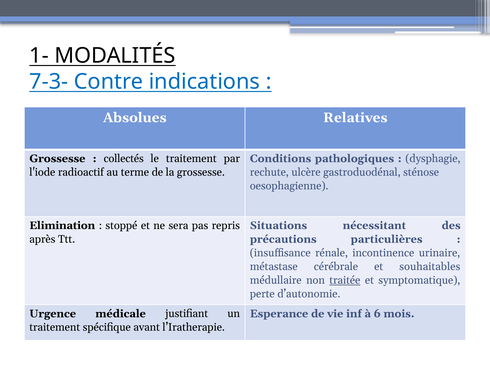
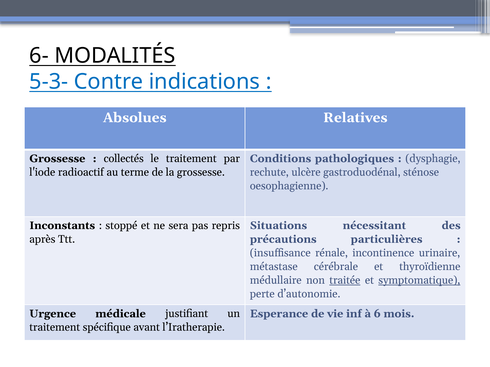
1-: 1- -> 6-
7-3-: 7-3- -> 5-3-
Elimination: Elimination -> Inconstants
souhaitables: souhaitables -> thyroïdienne
symptomatique underline: none -> present
